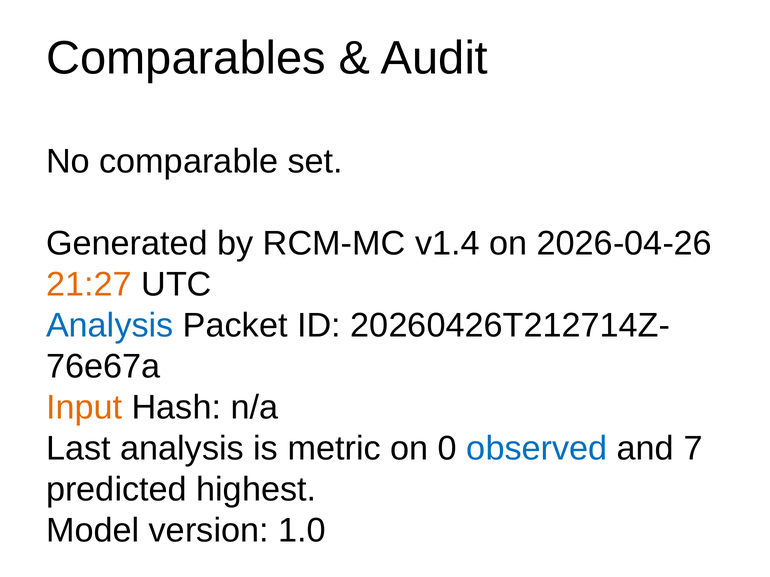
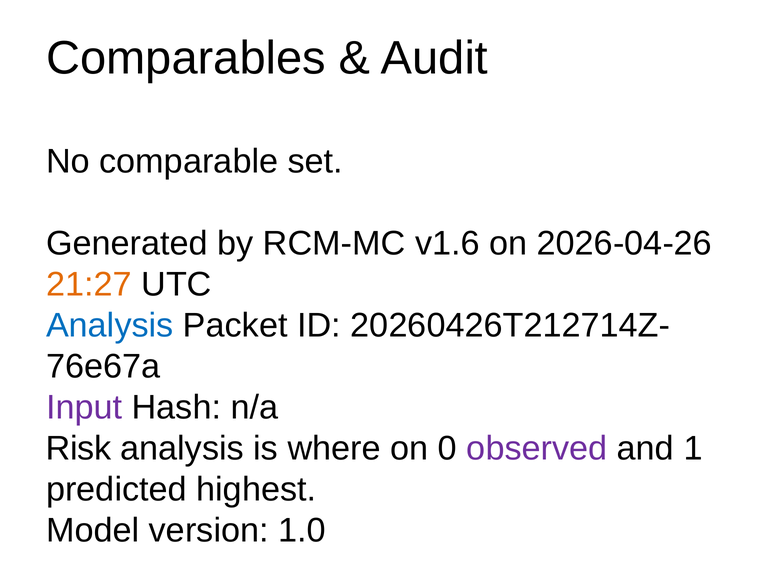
v1.4: v1.4 -> v1.6
Input colour: orange -> purple
Last: Last -> Risk
metric: metric -> where
observed colour: blue -> purple
7: 7 -> 1
